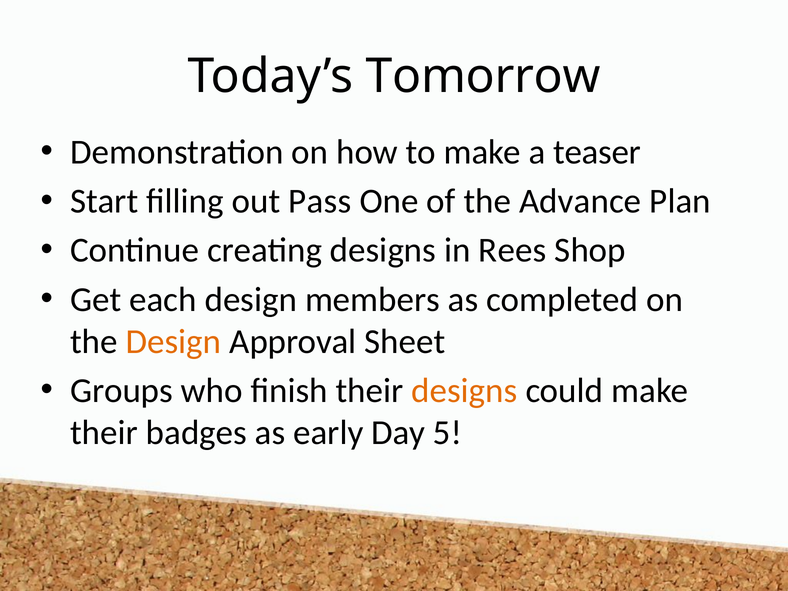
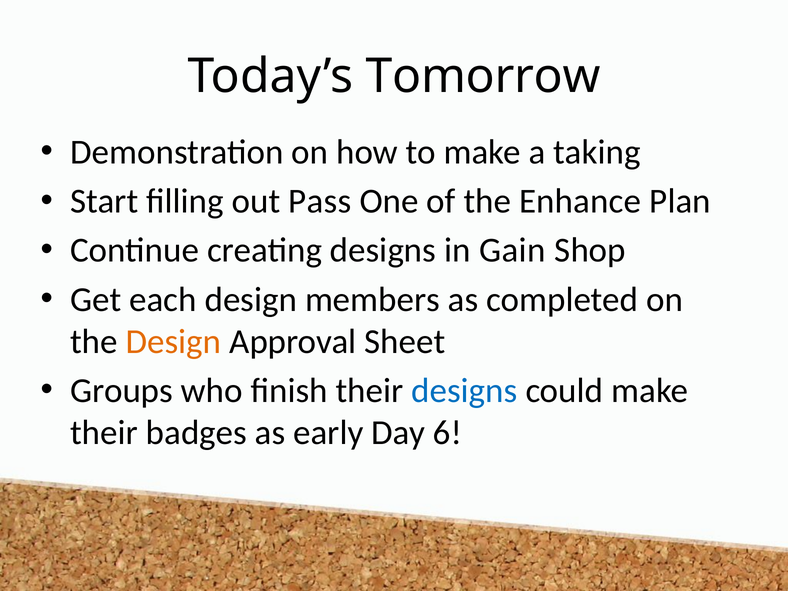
teaser: teaser -> taking
Advance: Advance -> Enhance
Rees: Rees -> Gain
designs at (464, 391) colour: orange -> blue
5: 5 -> 6
